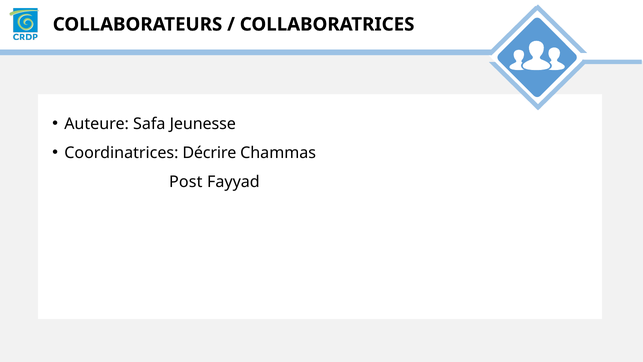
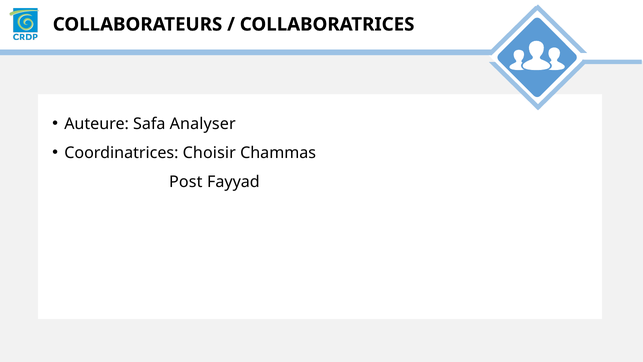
Jeunesse: Jeunesse -> Analyser
Décrire: Décrire -> Choisir
